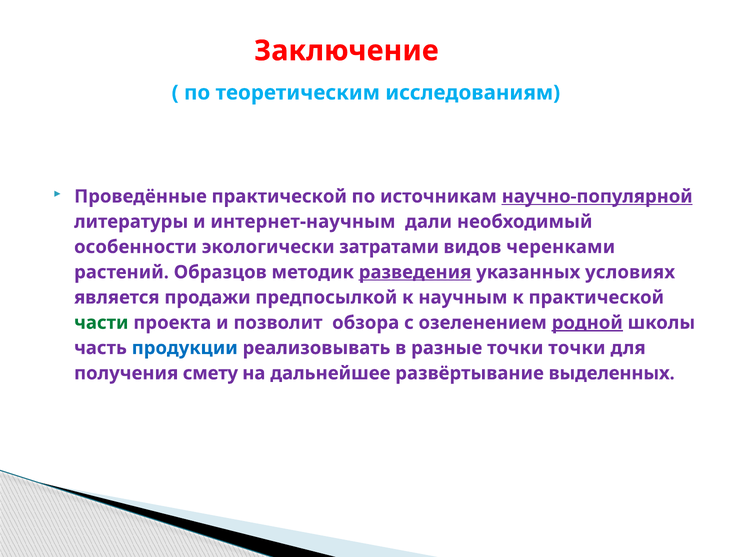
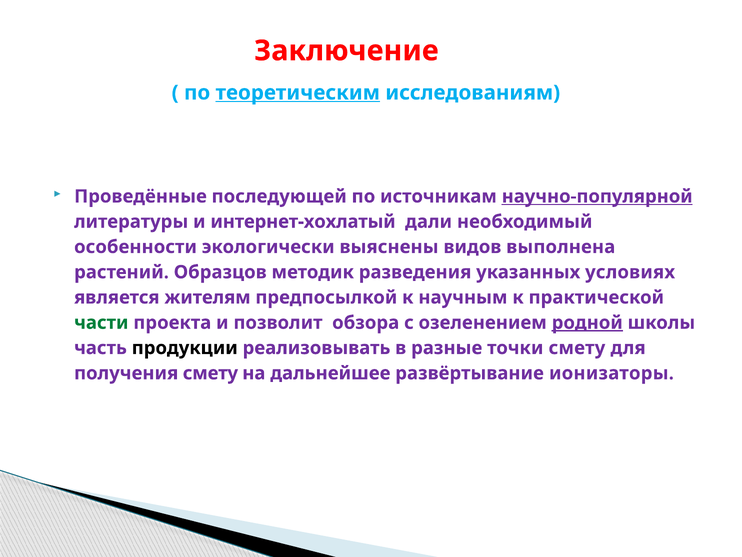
теоретическим underline: none -> present
Проведённые практической: практической -> последующей
интернет-научным: интернет-научным -> интернет-хохлатый
затратами: затратами -> выяснены
черенками: черенками -> выполнена
разведения underline: present -> none
продажи: продажи -> жителям
продукции colour: blue -> black
точки точки: точки -> смету
выделенных: выделенных -> ионизаторы
